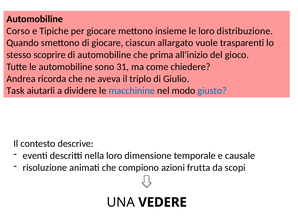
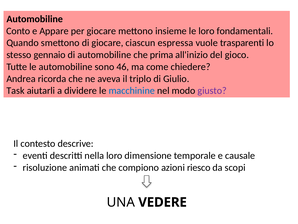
Corso: Corso -> Conto
Tipiche: Tipiche -> Appare
distribuzione: distribuzione -> fondamentali
allargato: allargato -> espressa
scoprire: scoprire -> gennaio
31: 31 -> 46
giusto colour: blue -> purple
frutta: frutta -> riesco
